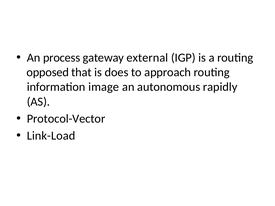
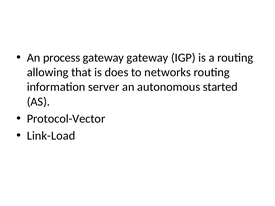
gateway external: external -> gateway
opposed: opposed -> allowing
approach: approach -> networks
image: image -> server
rapidly: rapidly -> started
